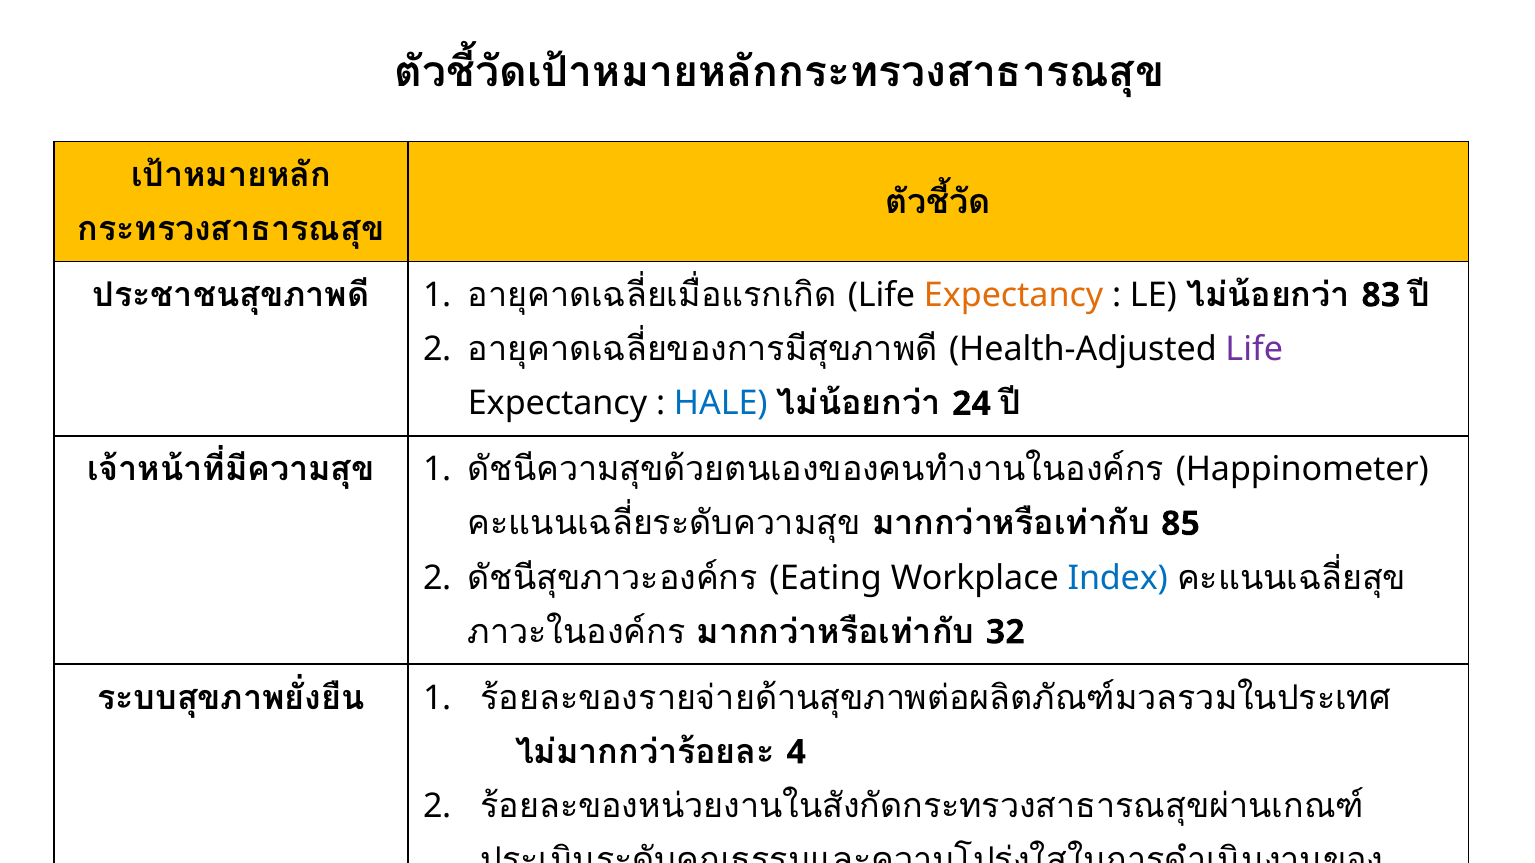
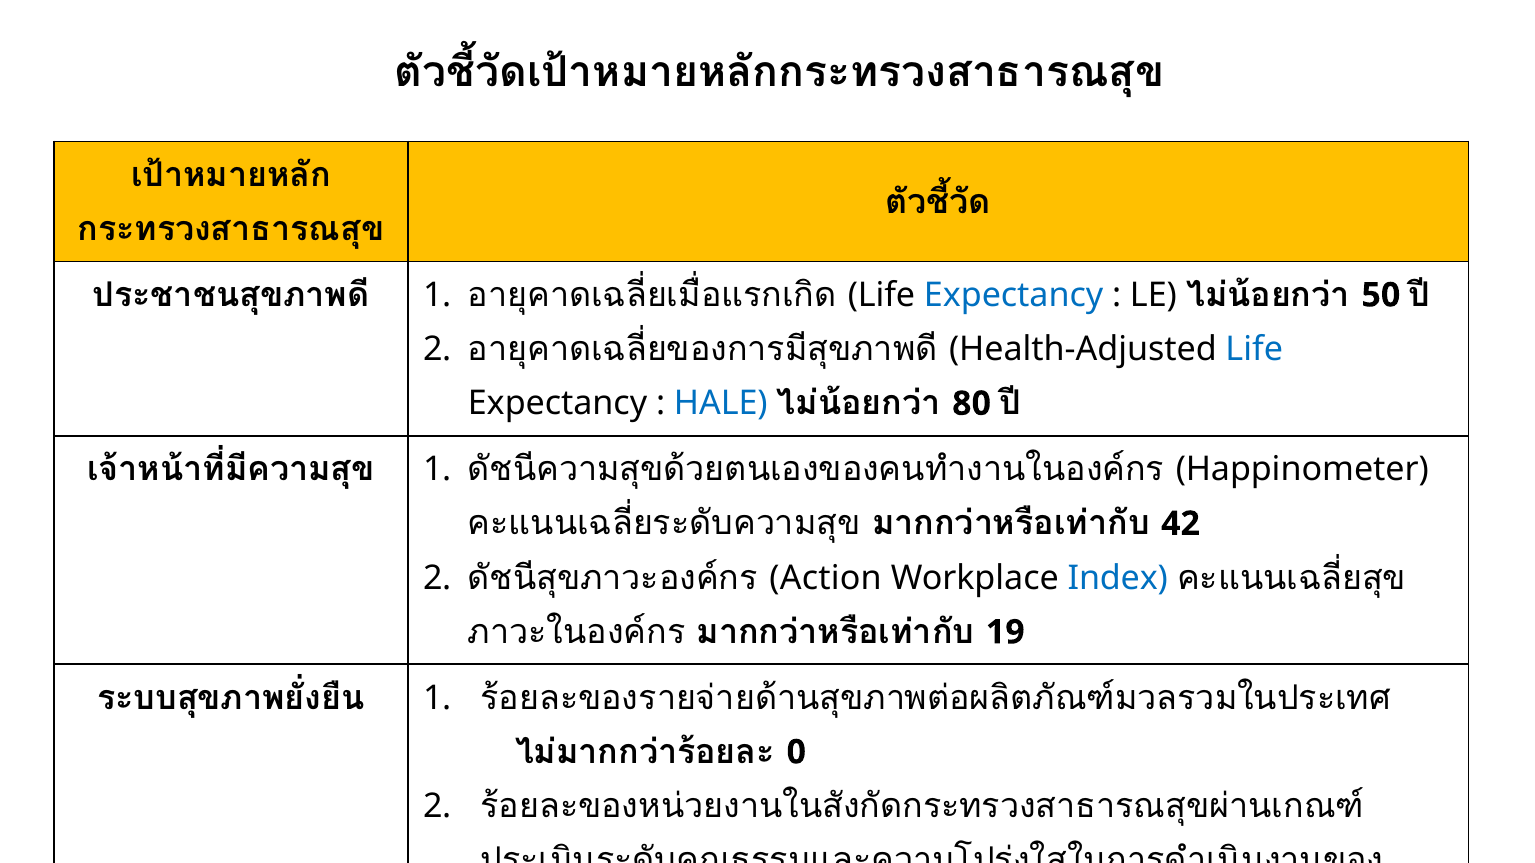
Expectancy at (1014, 295) colour: orange -> blue
83: 83 -> 50
Life at (1254, 350) colour: purple -> blue
24: 24 -> 80
85: 85 -> 42
Eating: Eating -> Action
32: 32 -> 19
4: 4 -> 0
